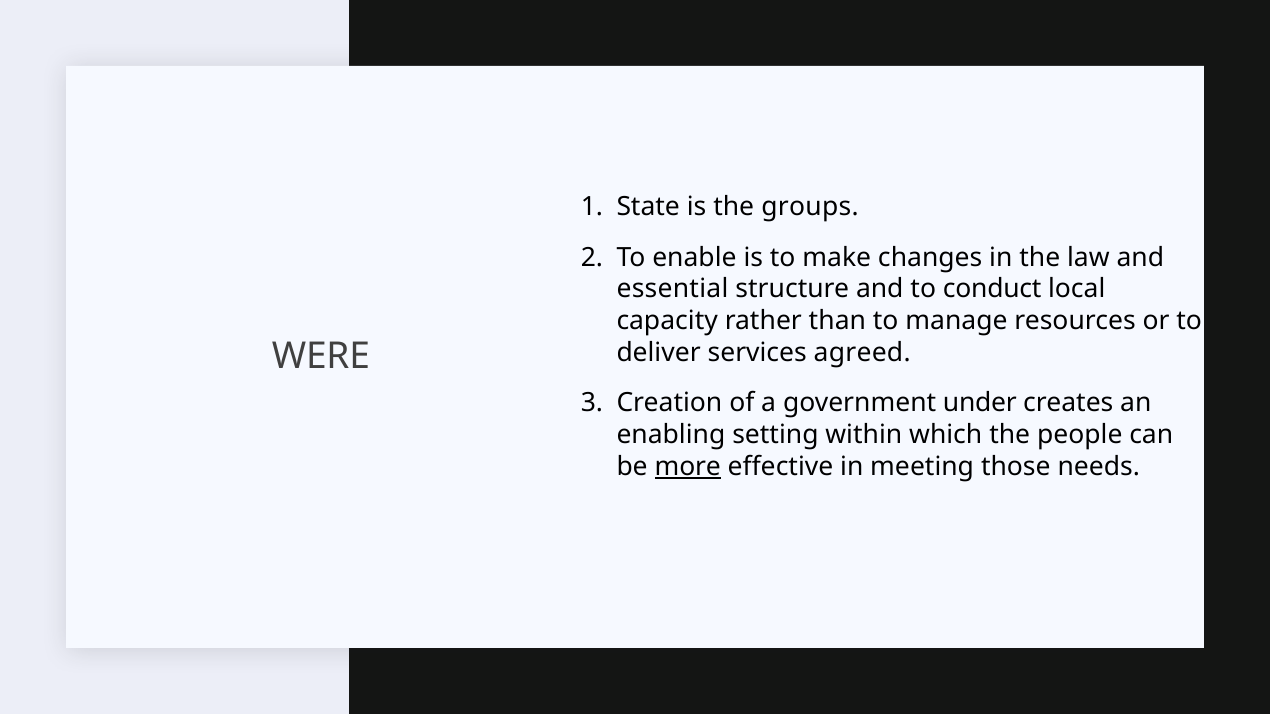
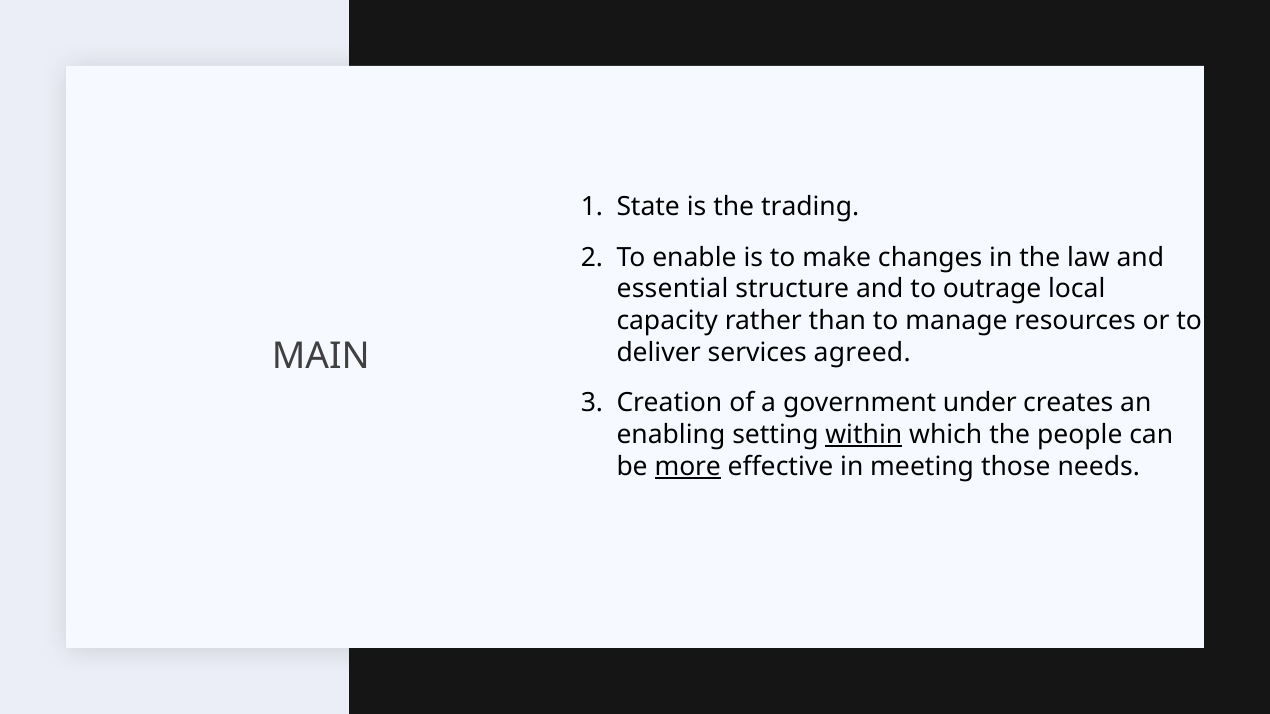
groups: groups -> trading
conduct: conduct -> outrage
WERE: WERE -> MAIN
within underline: none -> present
